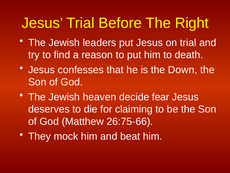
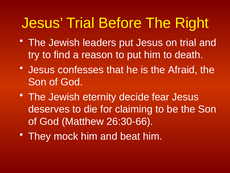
Down: Down -> Afraid
heaven: heaven -> eternity
26:75-66: 26:75-66 -> 26:30-66
